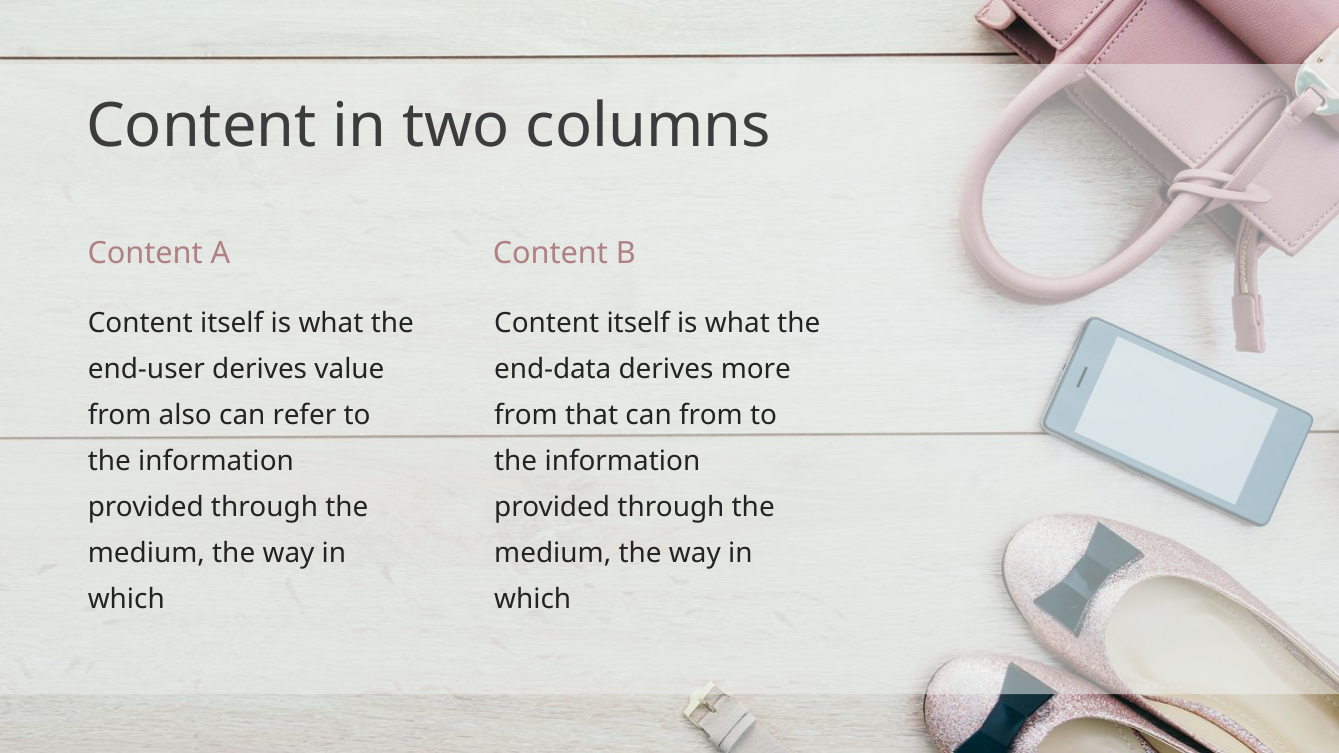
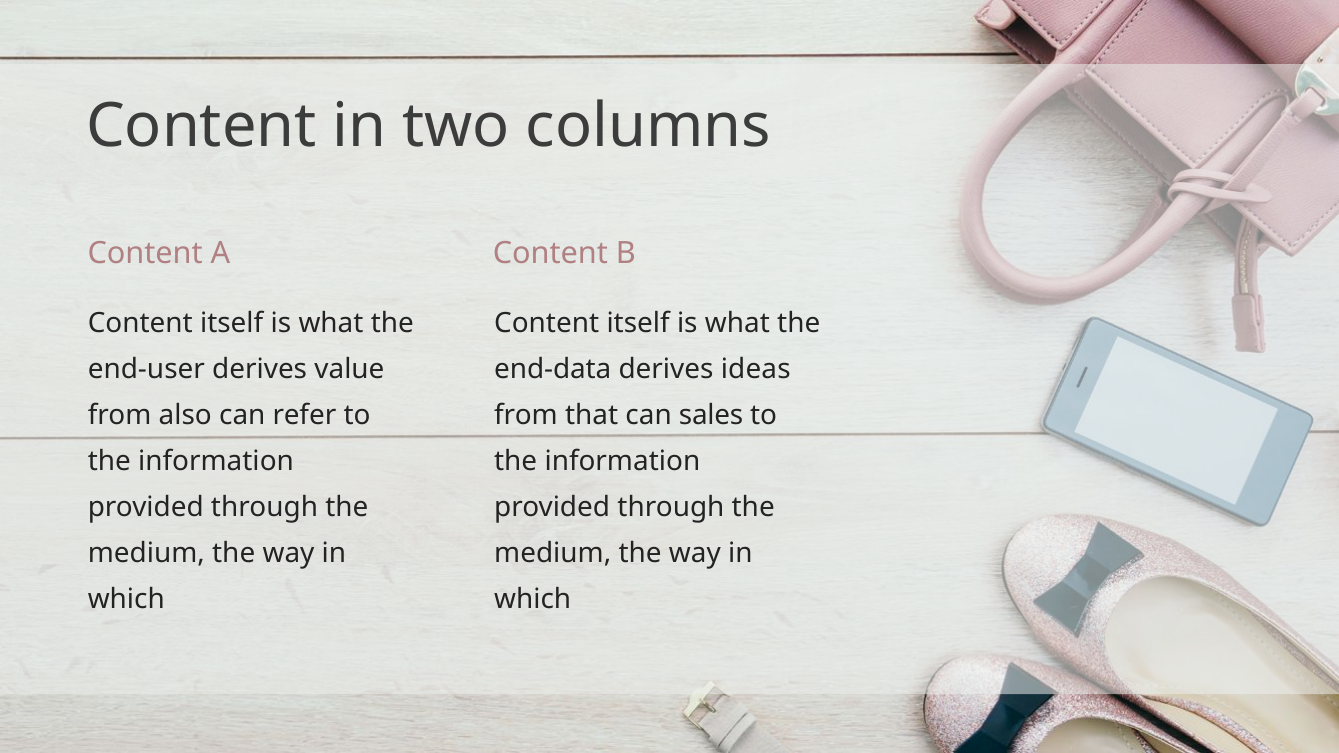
more: more -> ideas
can from: from -> sales
